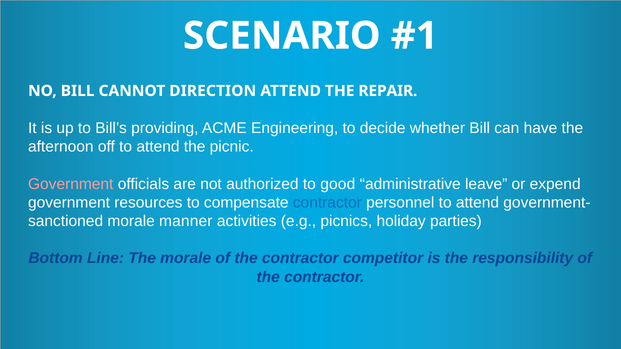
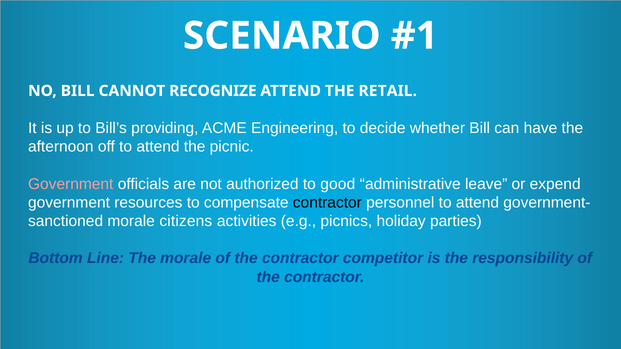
DIRECTION: DIRECTION -> RECOGNIZE
REPAIR: REPAIR -> RETAIL
contractor at (327, 203) colour: blue -> black
manner: manner -> citizens
